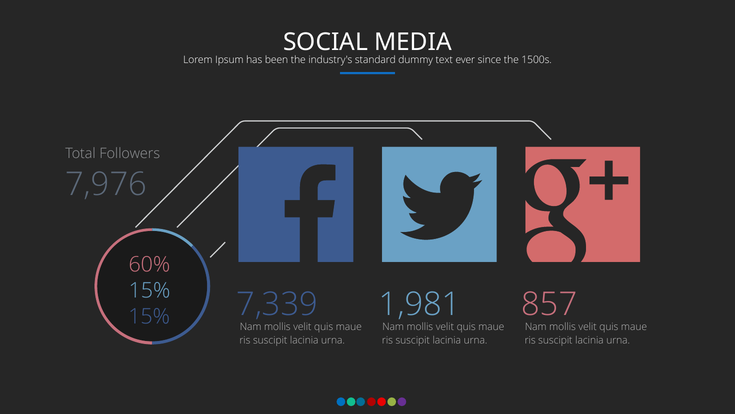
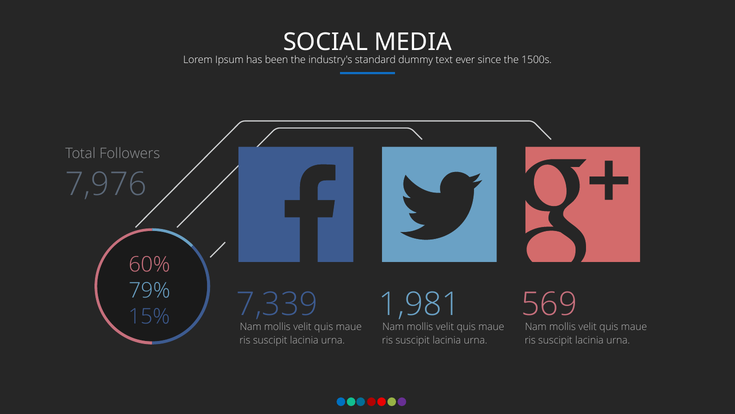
15% at (149, 290): 15% -> 79%
857: 857 -> 569
